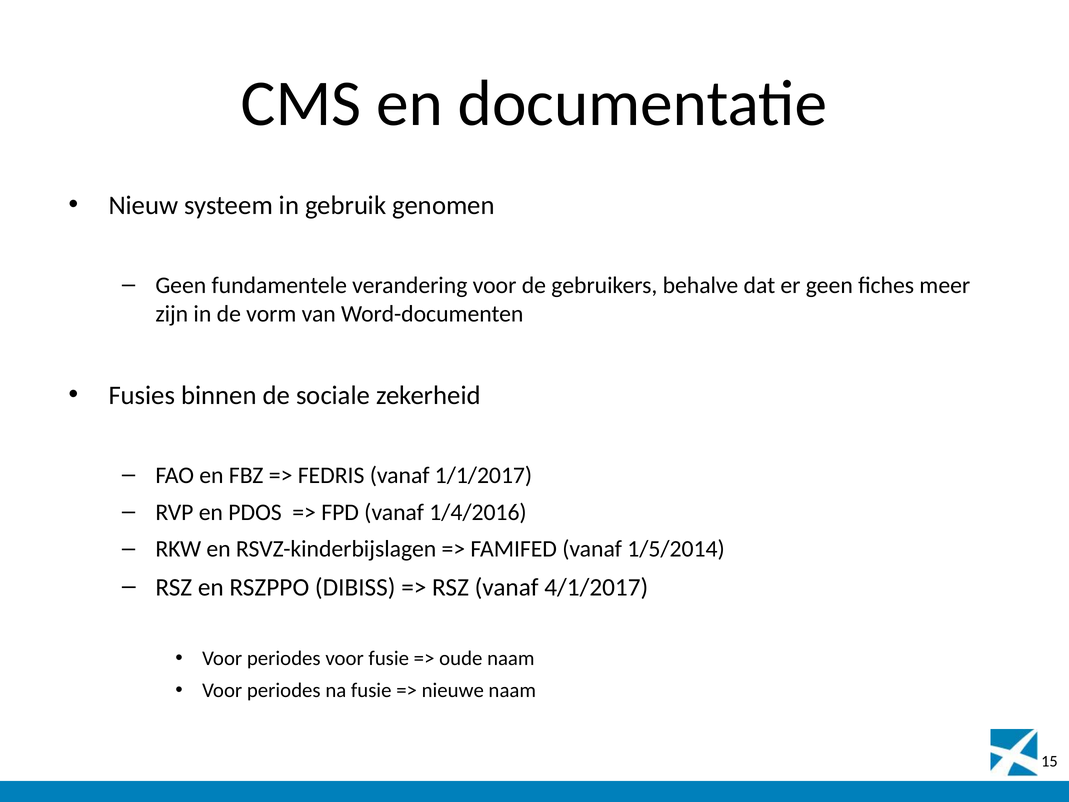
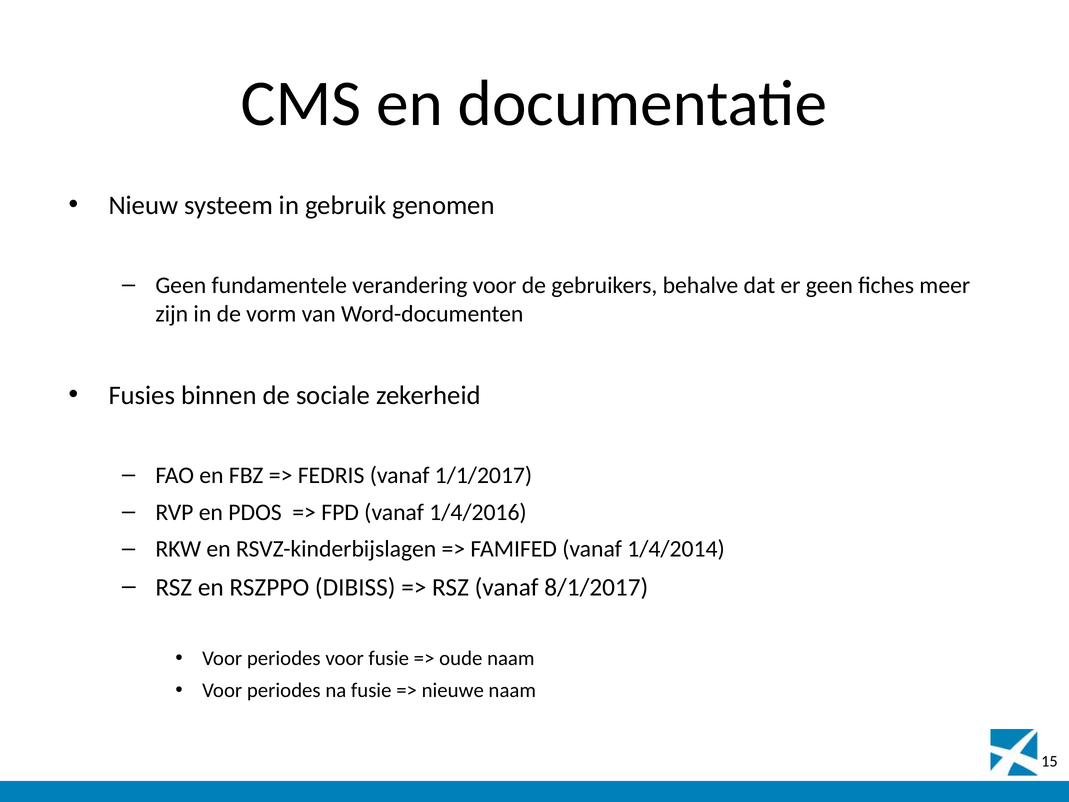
1/5/2014: 1/5/2014 -> 1/4/2014
4/1/2017: 4/1/2017 -> 8/1/2017
